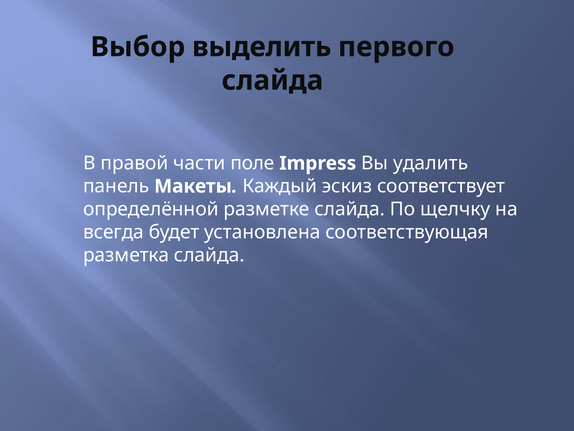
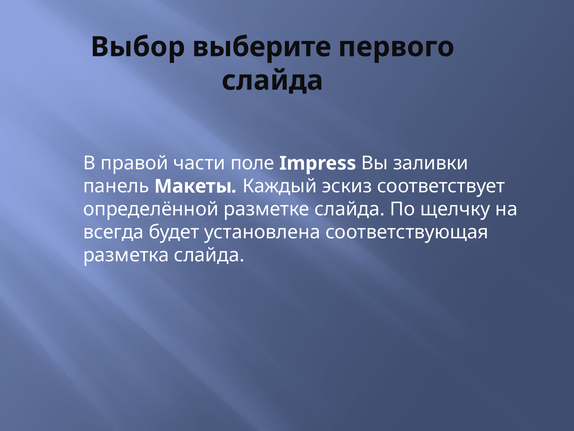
выделить: выделить -> выберите
удалить: удалить -> заливки
